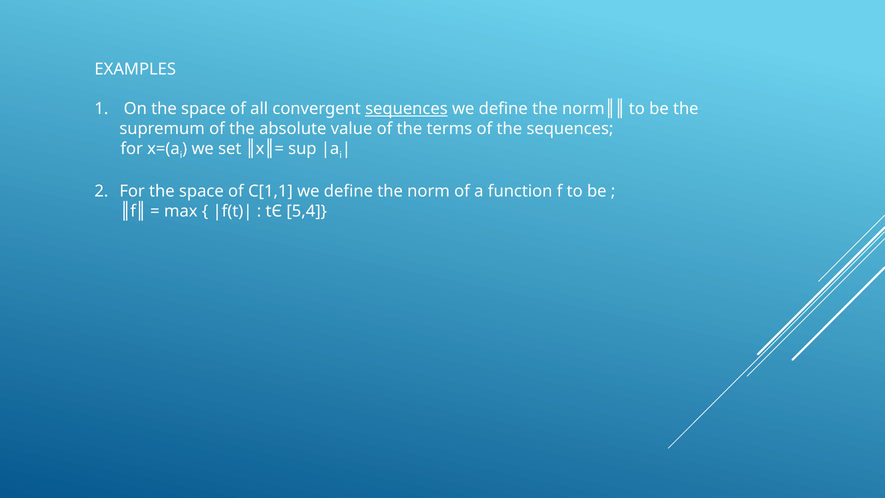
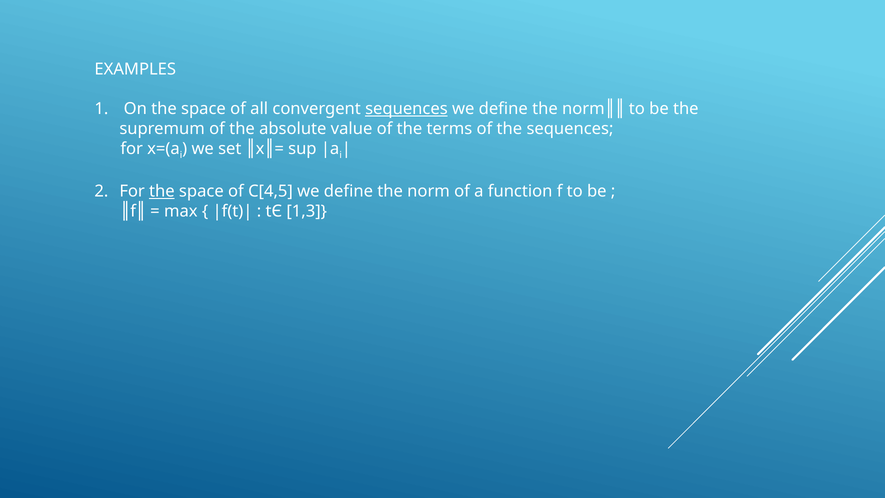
the at (162, 191) underline: none -> present
C[1,1: C[1,1 -> C[4,5
5,4: 5,4 -> 1,3
